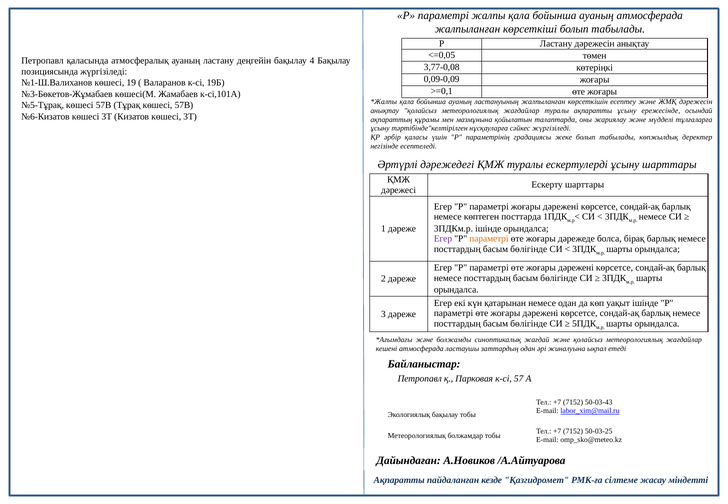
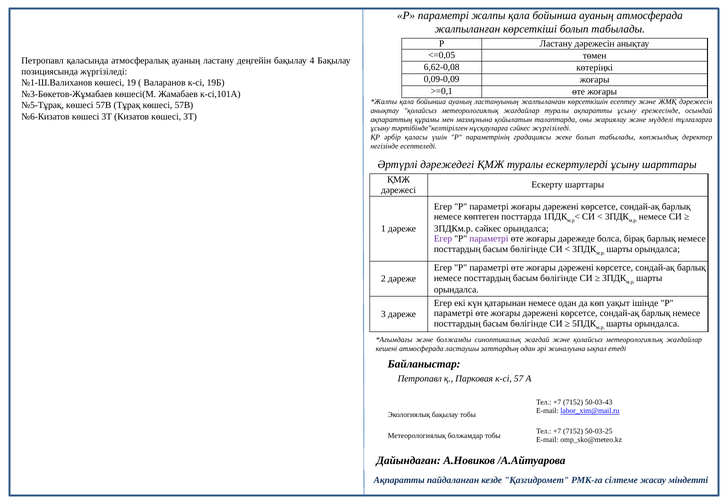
3,77-0,08: 3,77-0,08 -> 6,62-0,08
3ПДКм.р ішінде: ішінде -> сәйкес
параметрі at (489, 239) colour: orange -> purple
